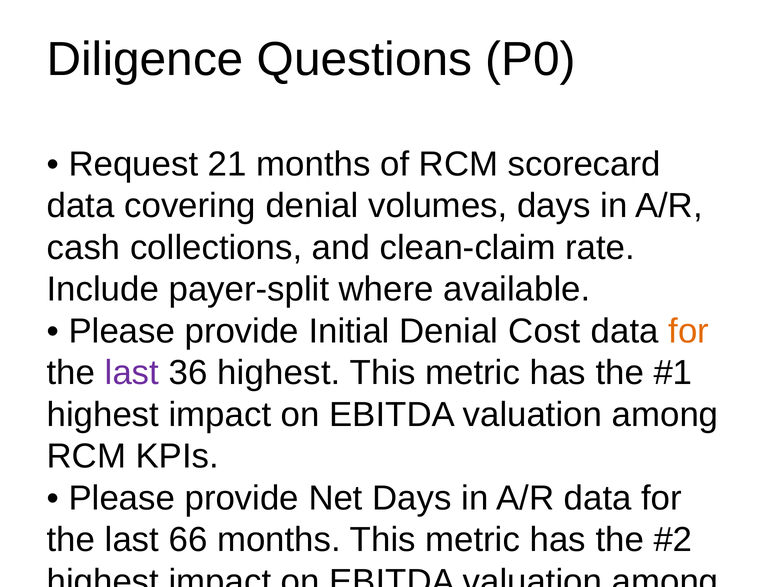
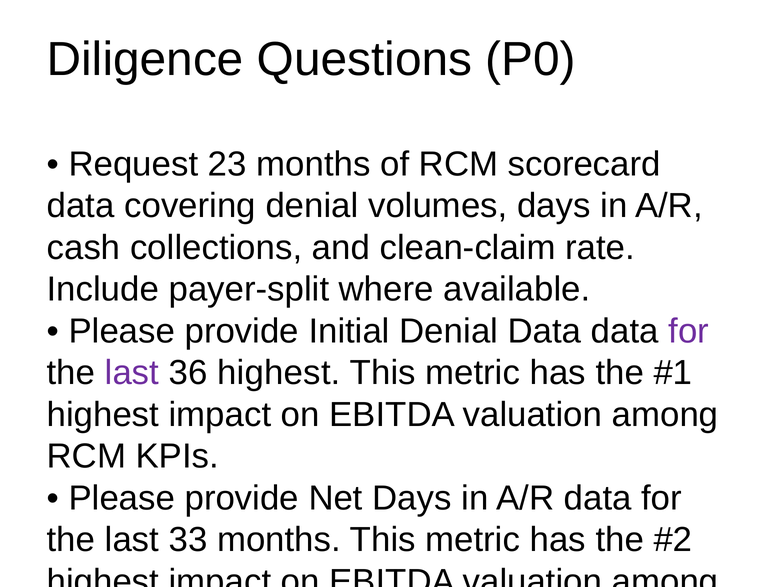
21: 21 -> 23
Denial Cost: Cost -> Data
for at (689, 331) colour: orange -> purple
66: 66 -> 33
